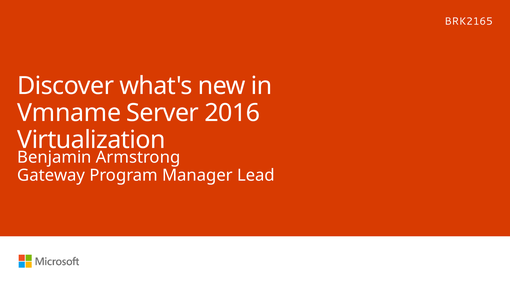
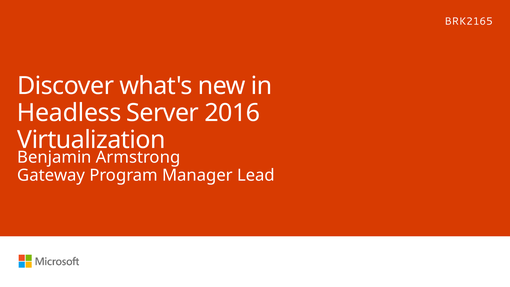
Vmname: Vmname -> Headless
